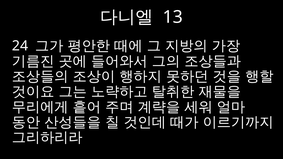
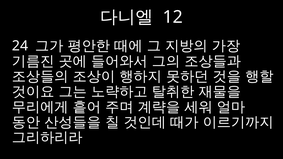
13: 13 -> 12
